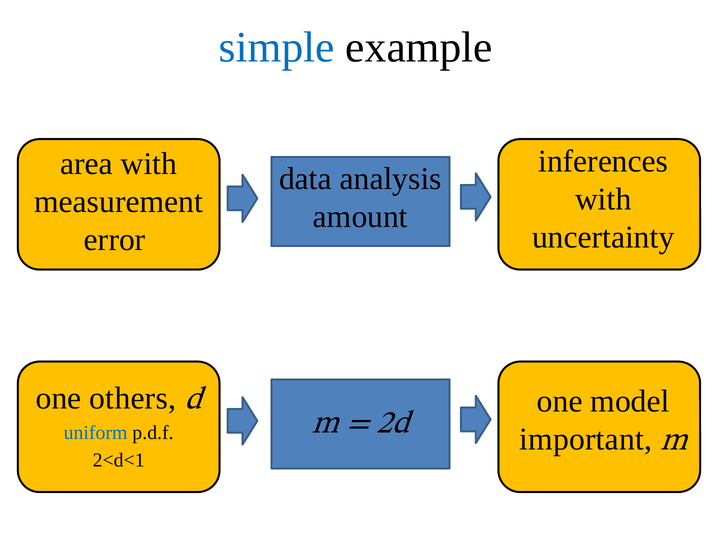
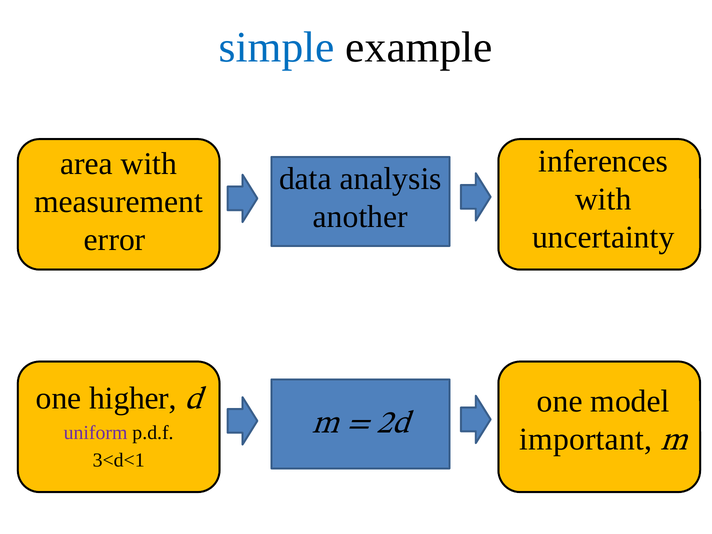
amount: amount -> another
others: others -> higher
uniform colour: blue -> purple
2<d<1: 2<d<1 -> 3<d<1
